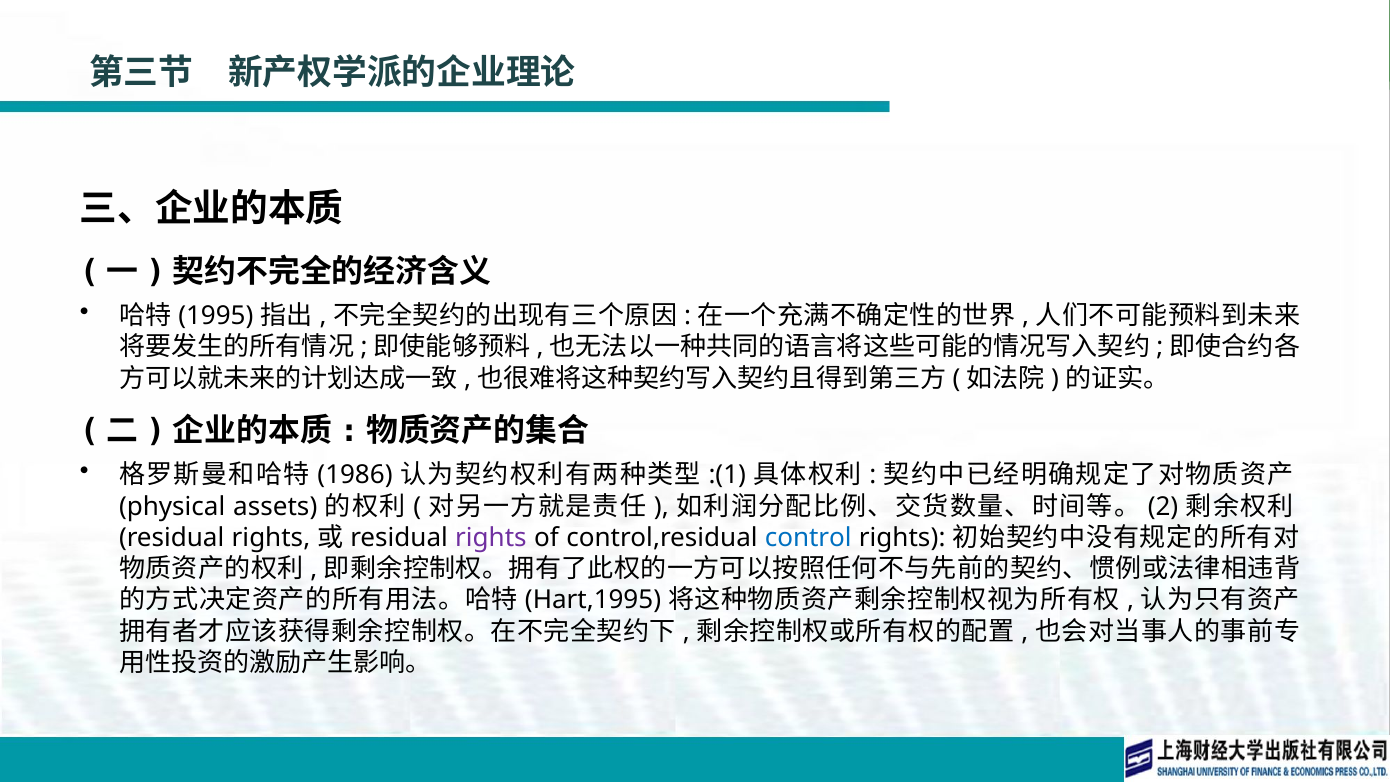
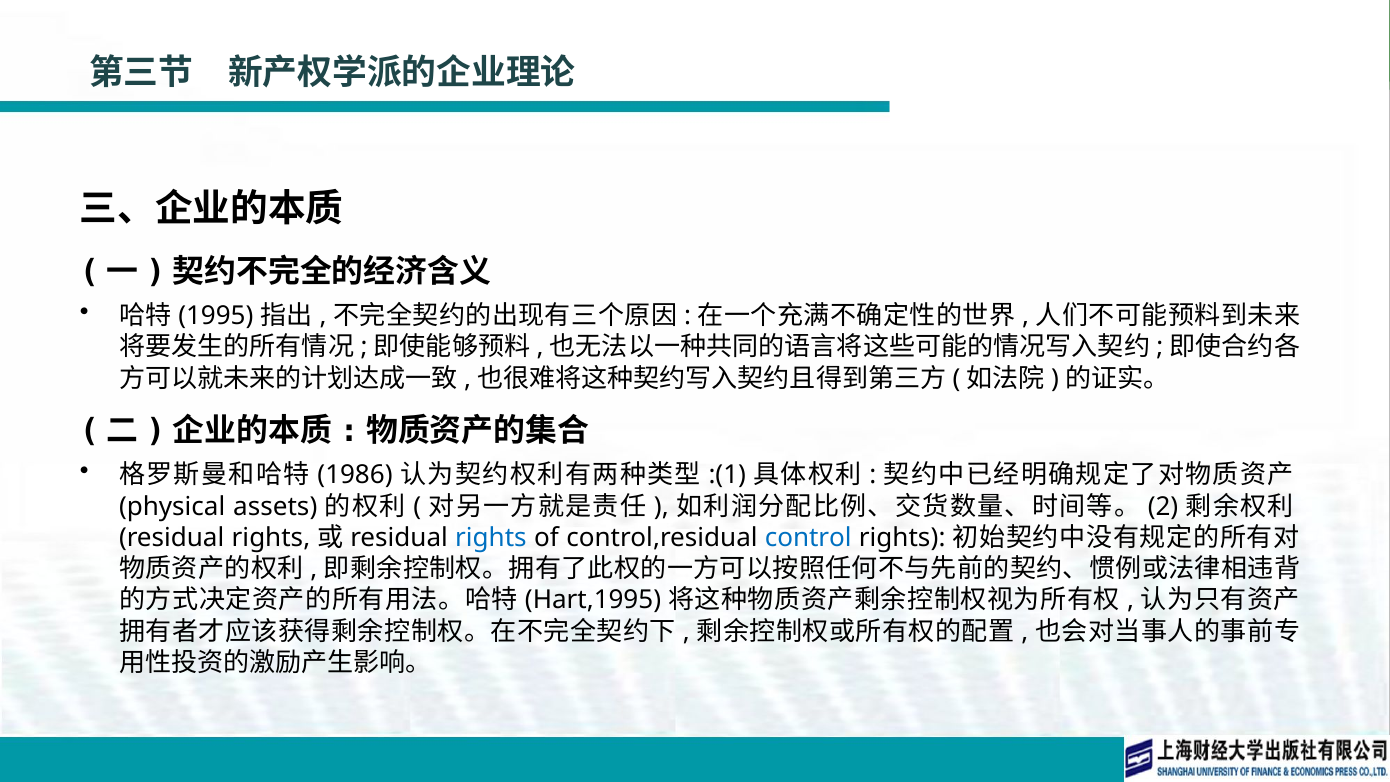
rights at (491, 538) colour: purple -> blue
